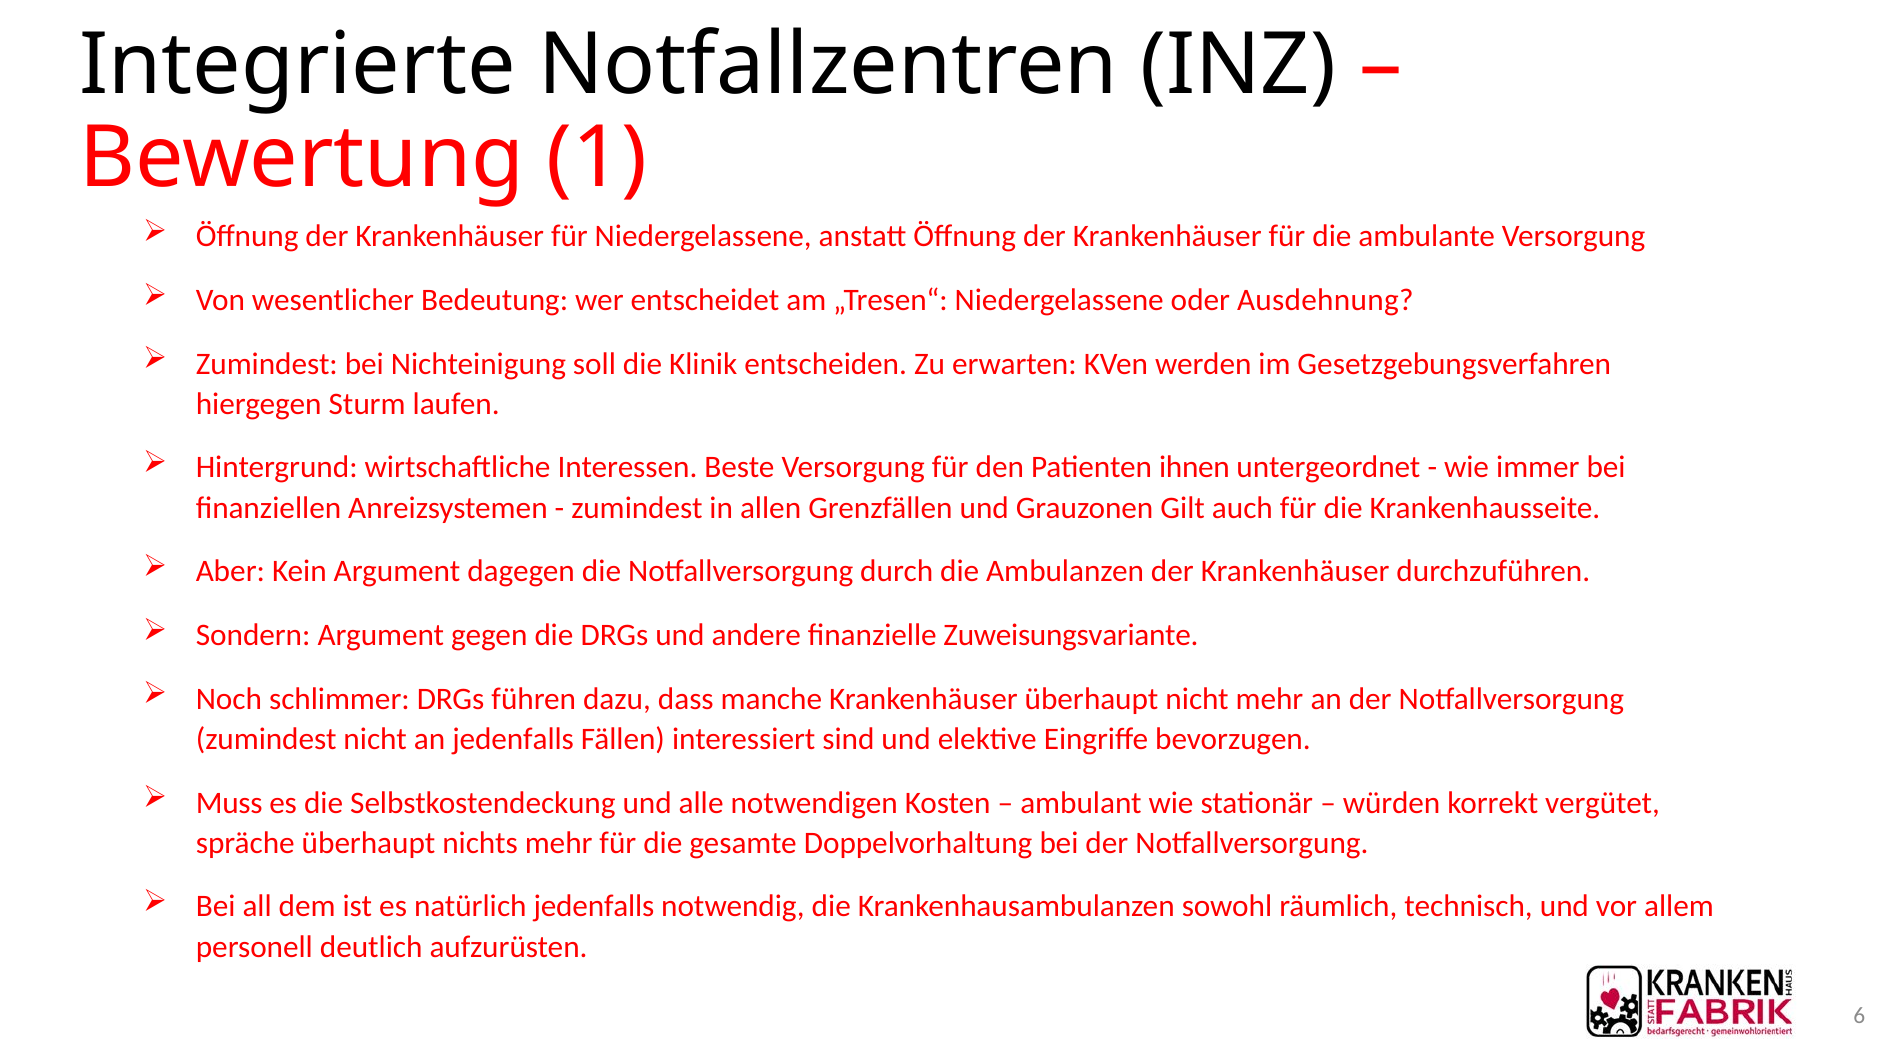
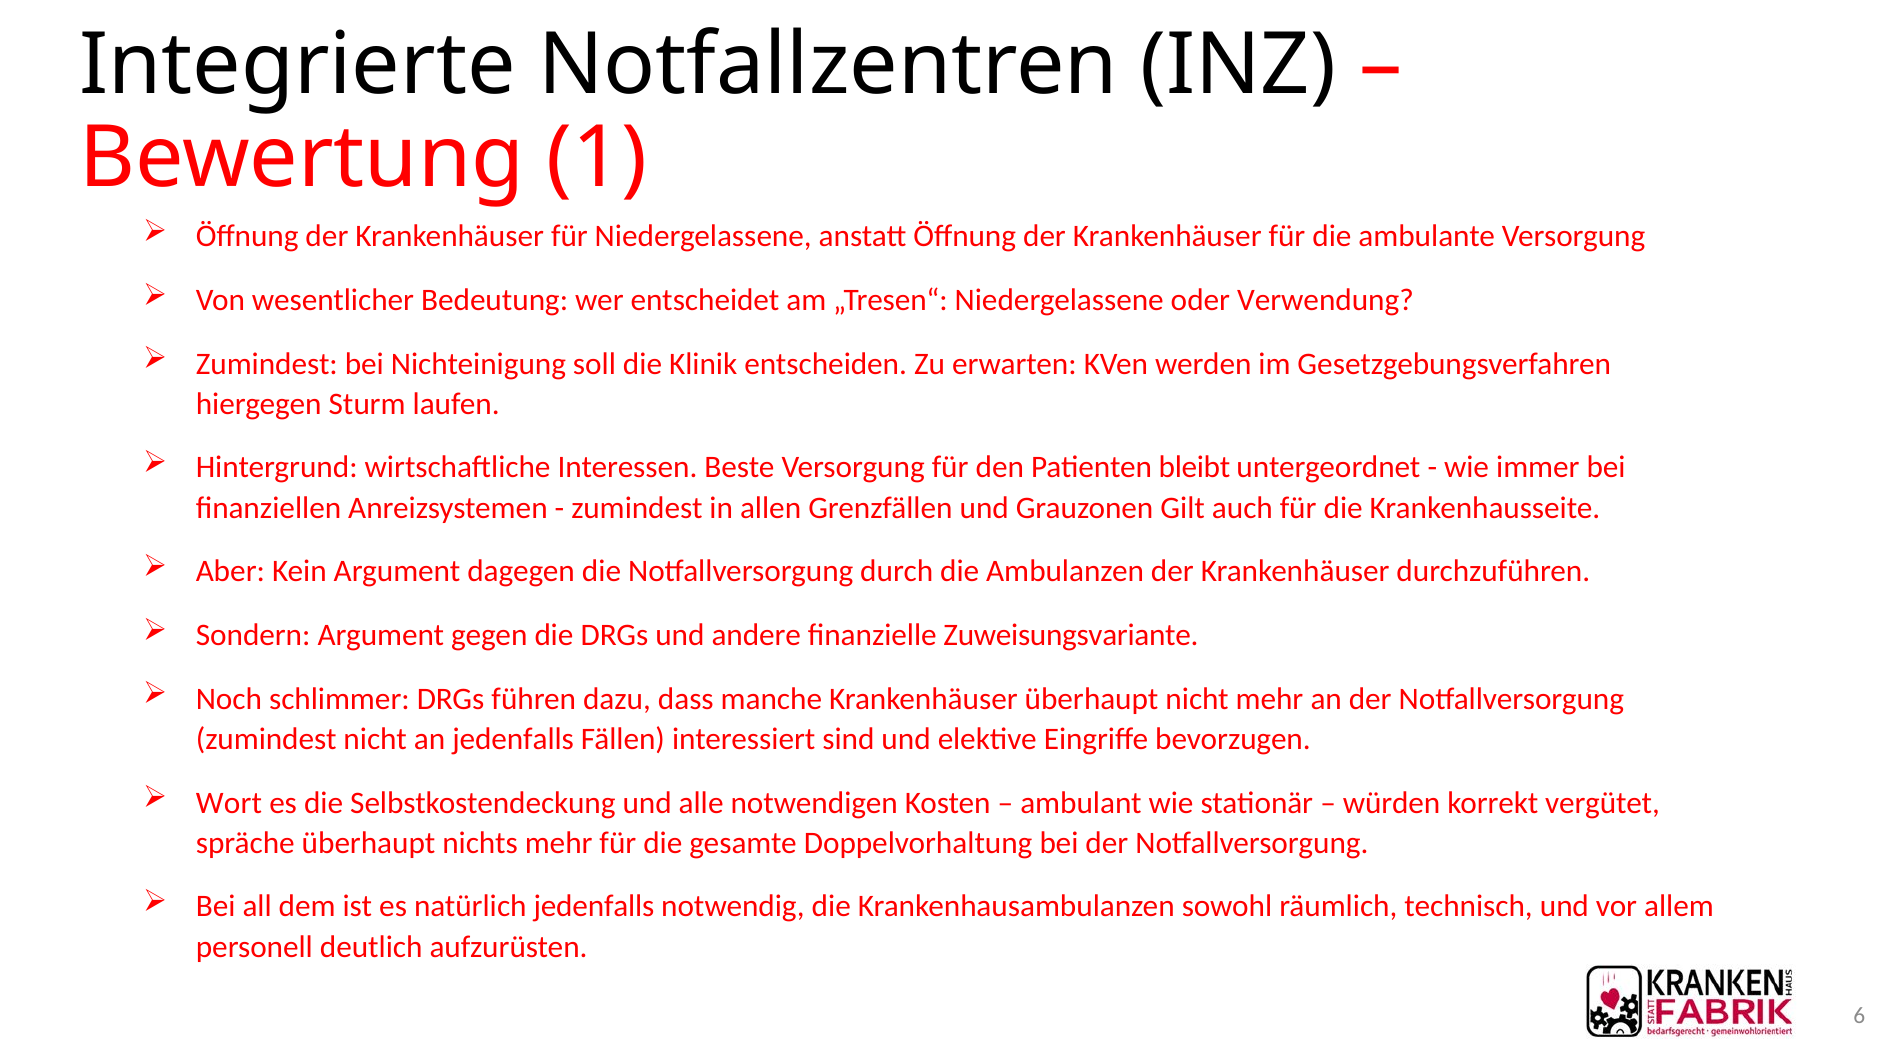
Ausdehnung: Ausdehnung -> Verwendung
ihnen: ihnen -> bleibt
Muss: Muss -> Wort
